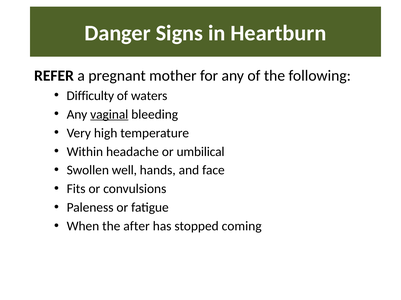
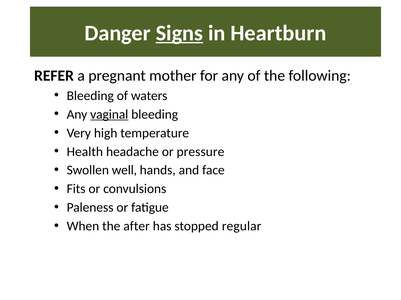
Signs underline: none -> present
Difficulty at (90, 96): Difficulty -> Bleeding
Within: Within -> Health
umbilical: umbilical -> pressure
coming: coming -> regular
